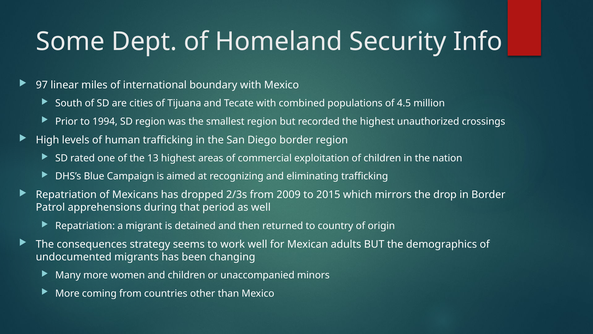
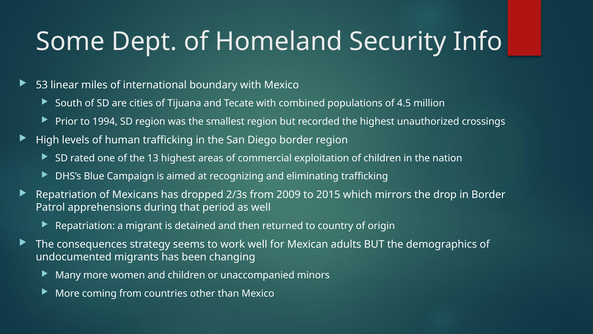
97: 97 -> 53
